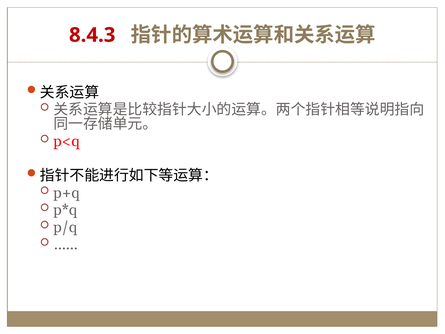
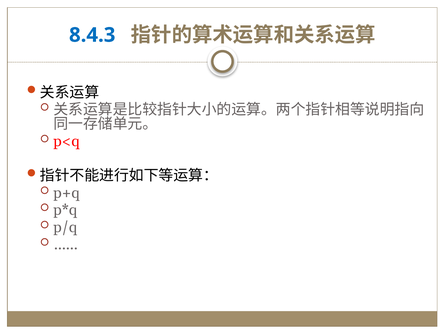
8.4.3 colour: red -> blue
